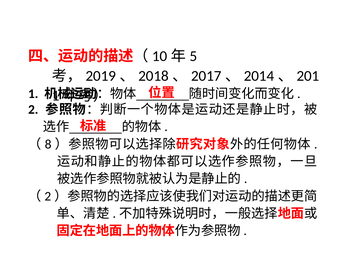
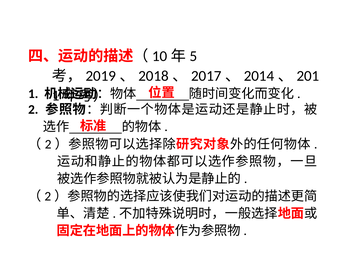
8 at (48, 145): 8 -> 2
